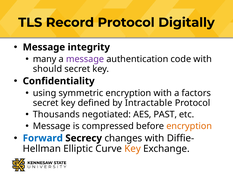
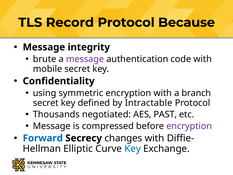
Digitally: Digitally -> Because
many: many -> brute
should: should -> mobile
factors: factors -> branch
encryption at (189, 126) colour: orange -> purple
Key at (133, 148) colour: orange -> blue
